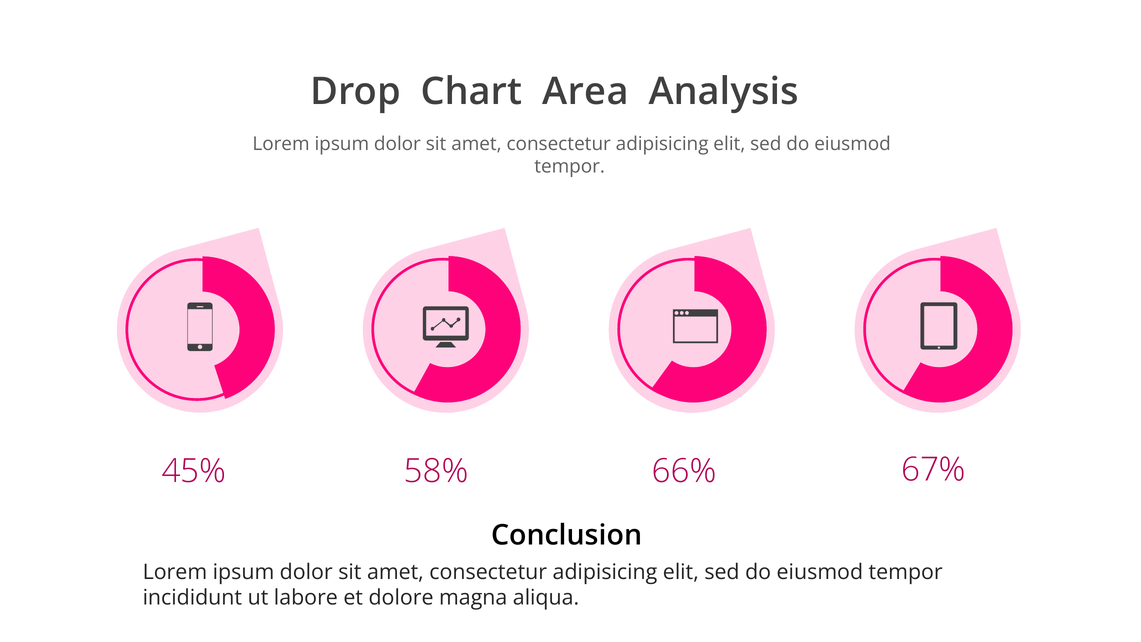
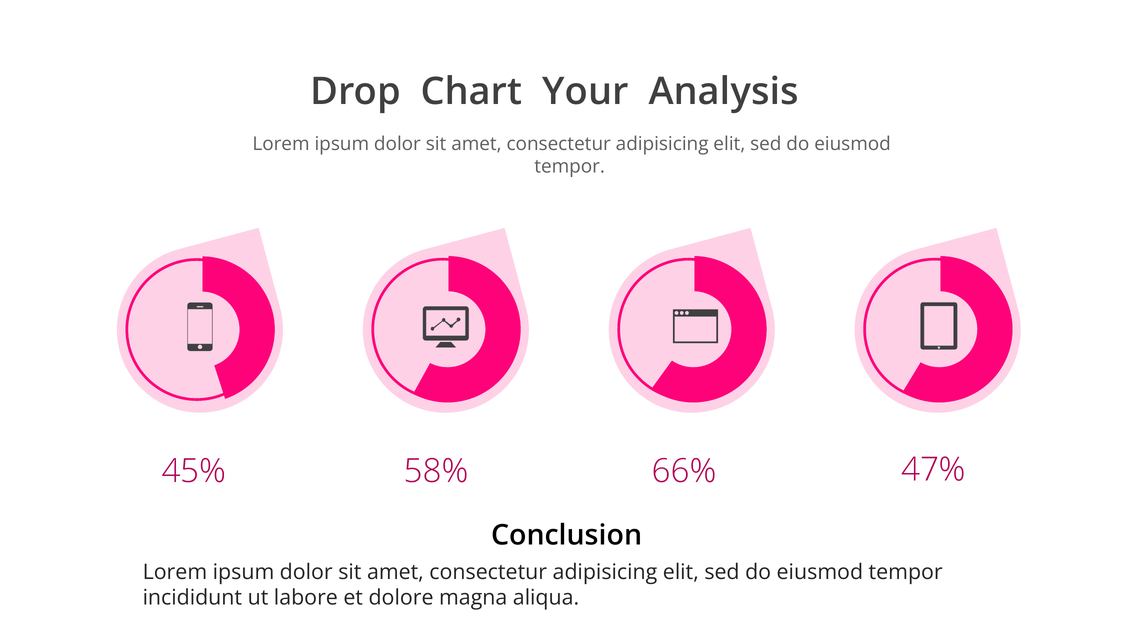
Area: Area -> Your
67%: 67% -> 47%
